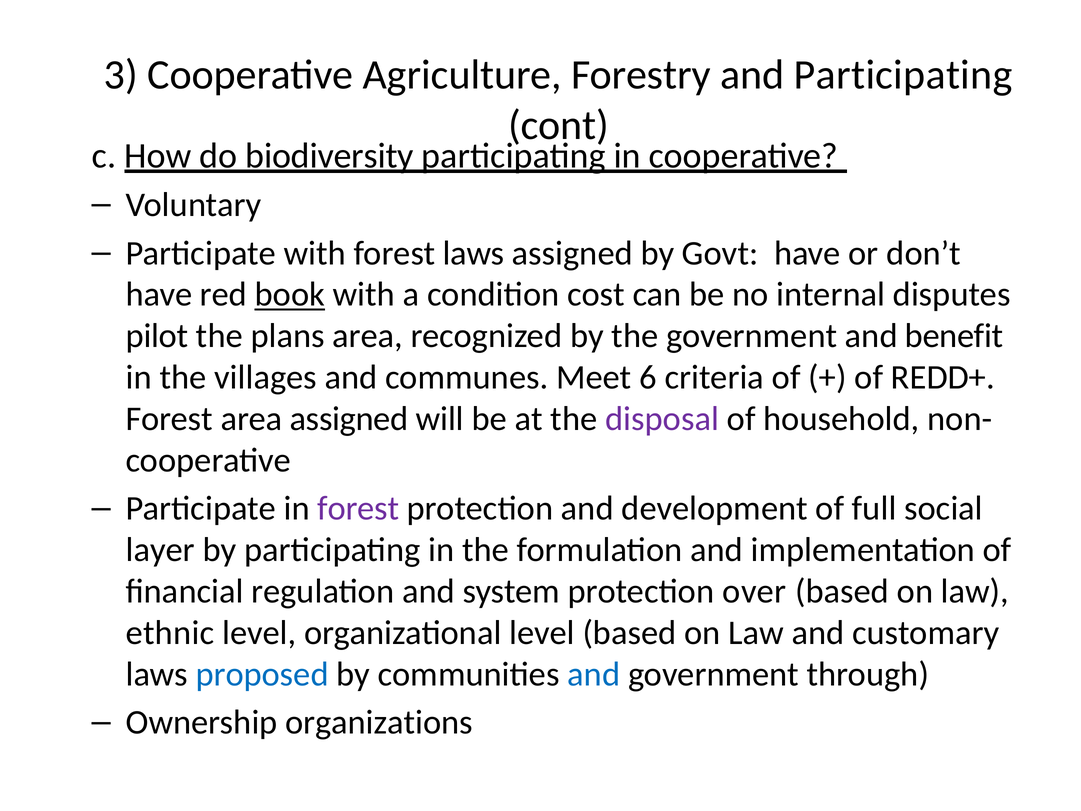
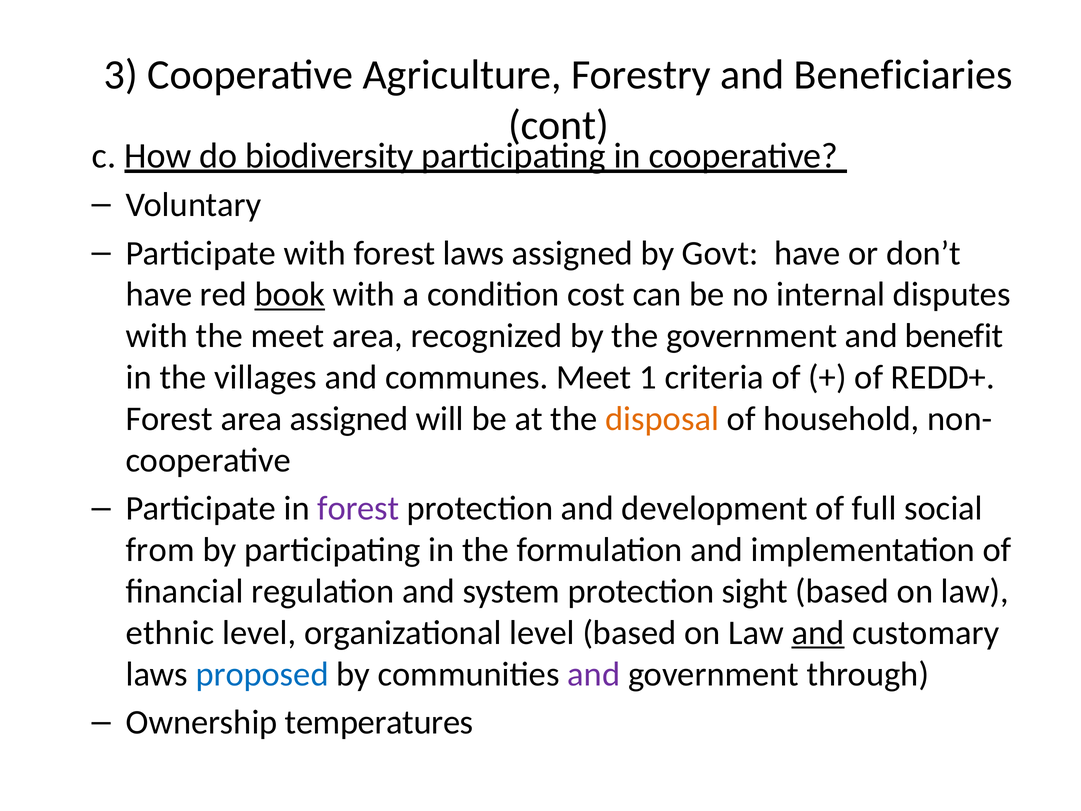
and Participating: Participating -> Beneficiaries
pilot at (157, 336): pilot -> with
the plans: plans -> meet
6: 6 -> 1
disposal colour: purple -> orange
layer: layer -> from
over: over -> sight
and at (818, 633) underline: none -> present
and at (594, 674) colour: blue -> purple
organizations: organizations -> temperatures
